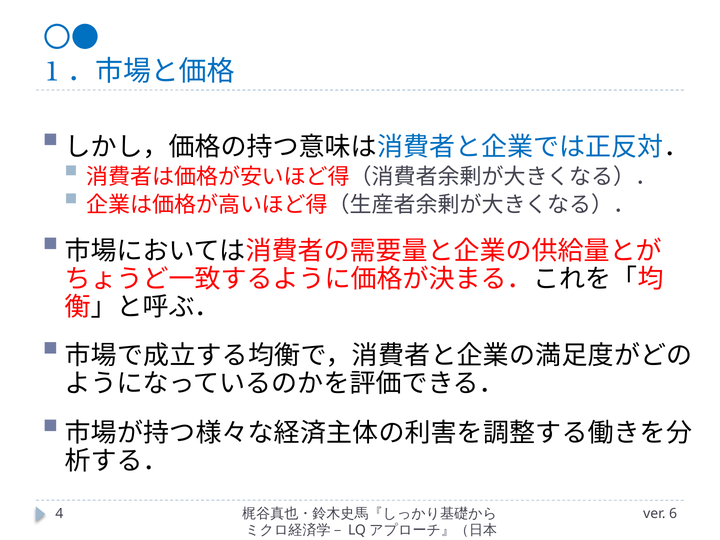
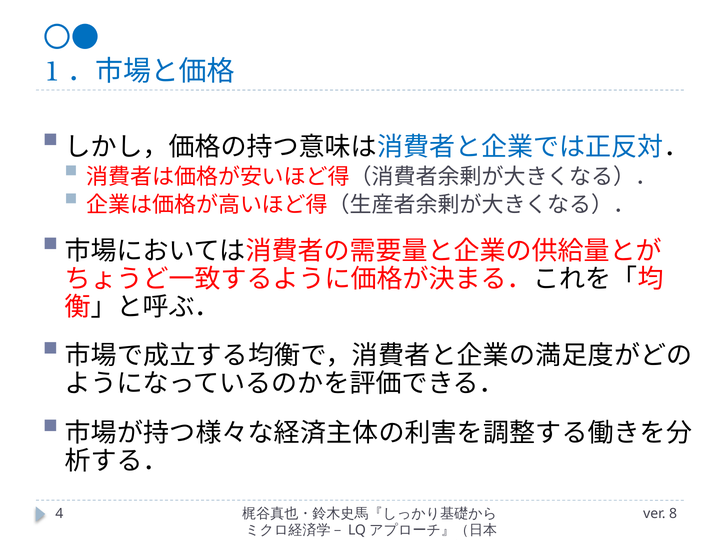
6: 6 -> 8
